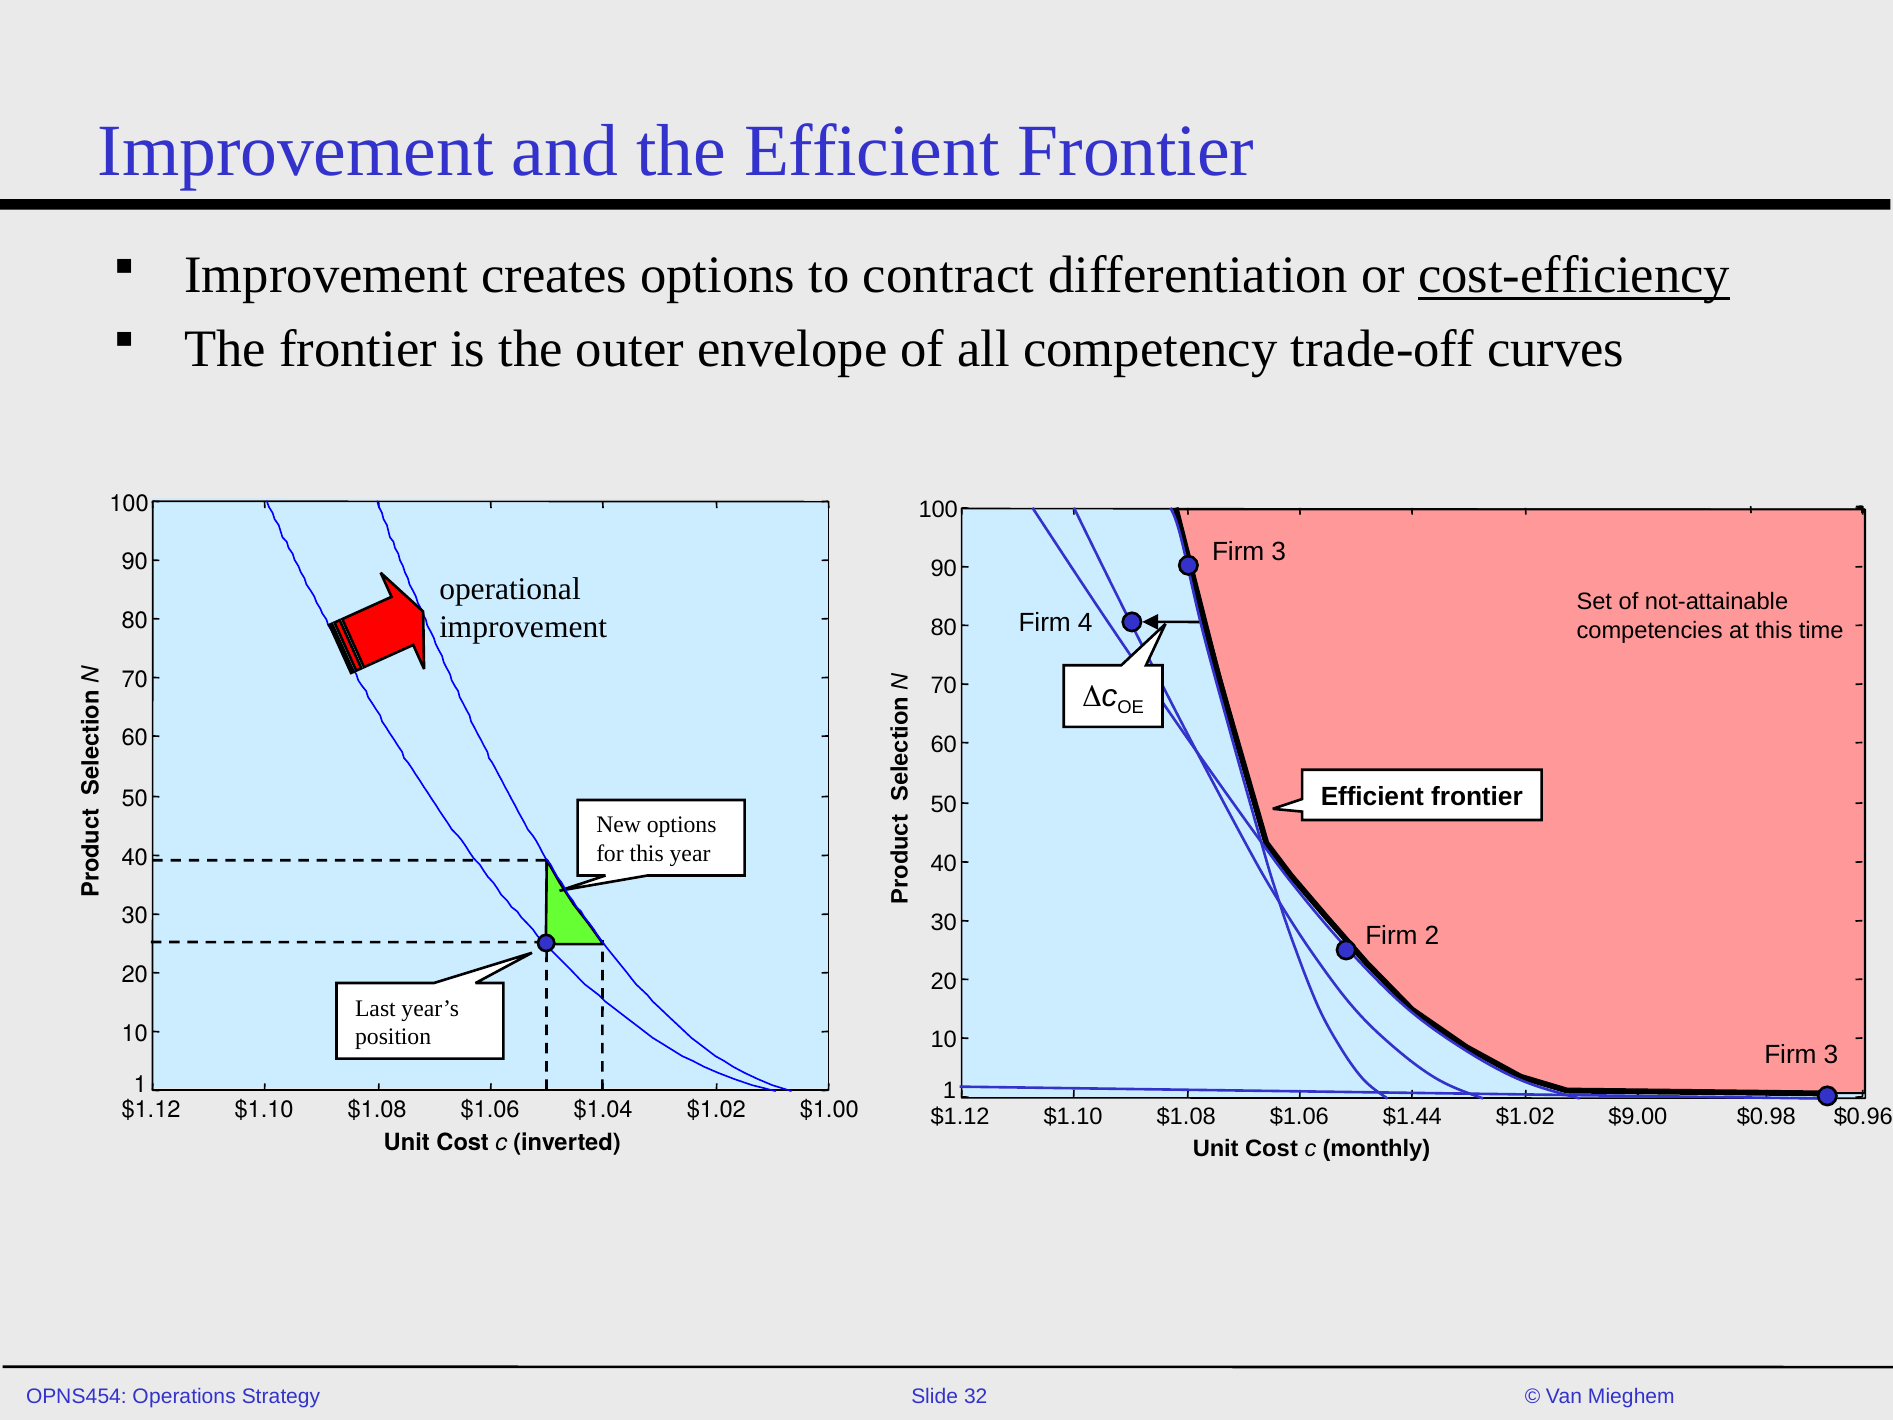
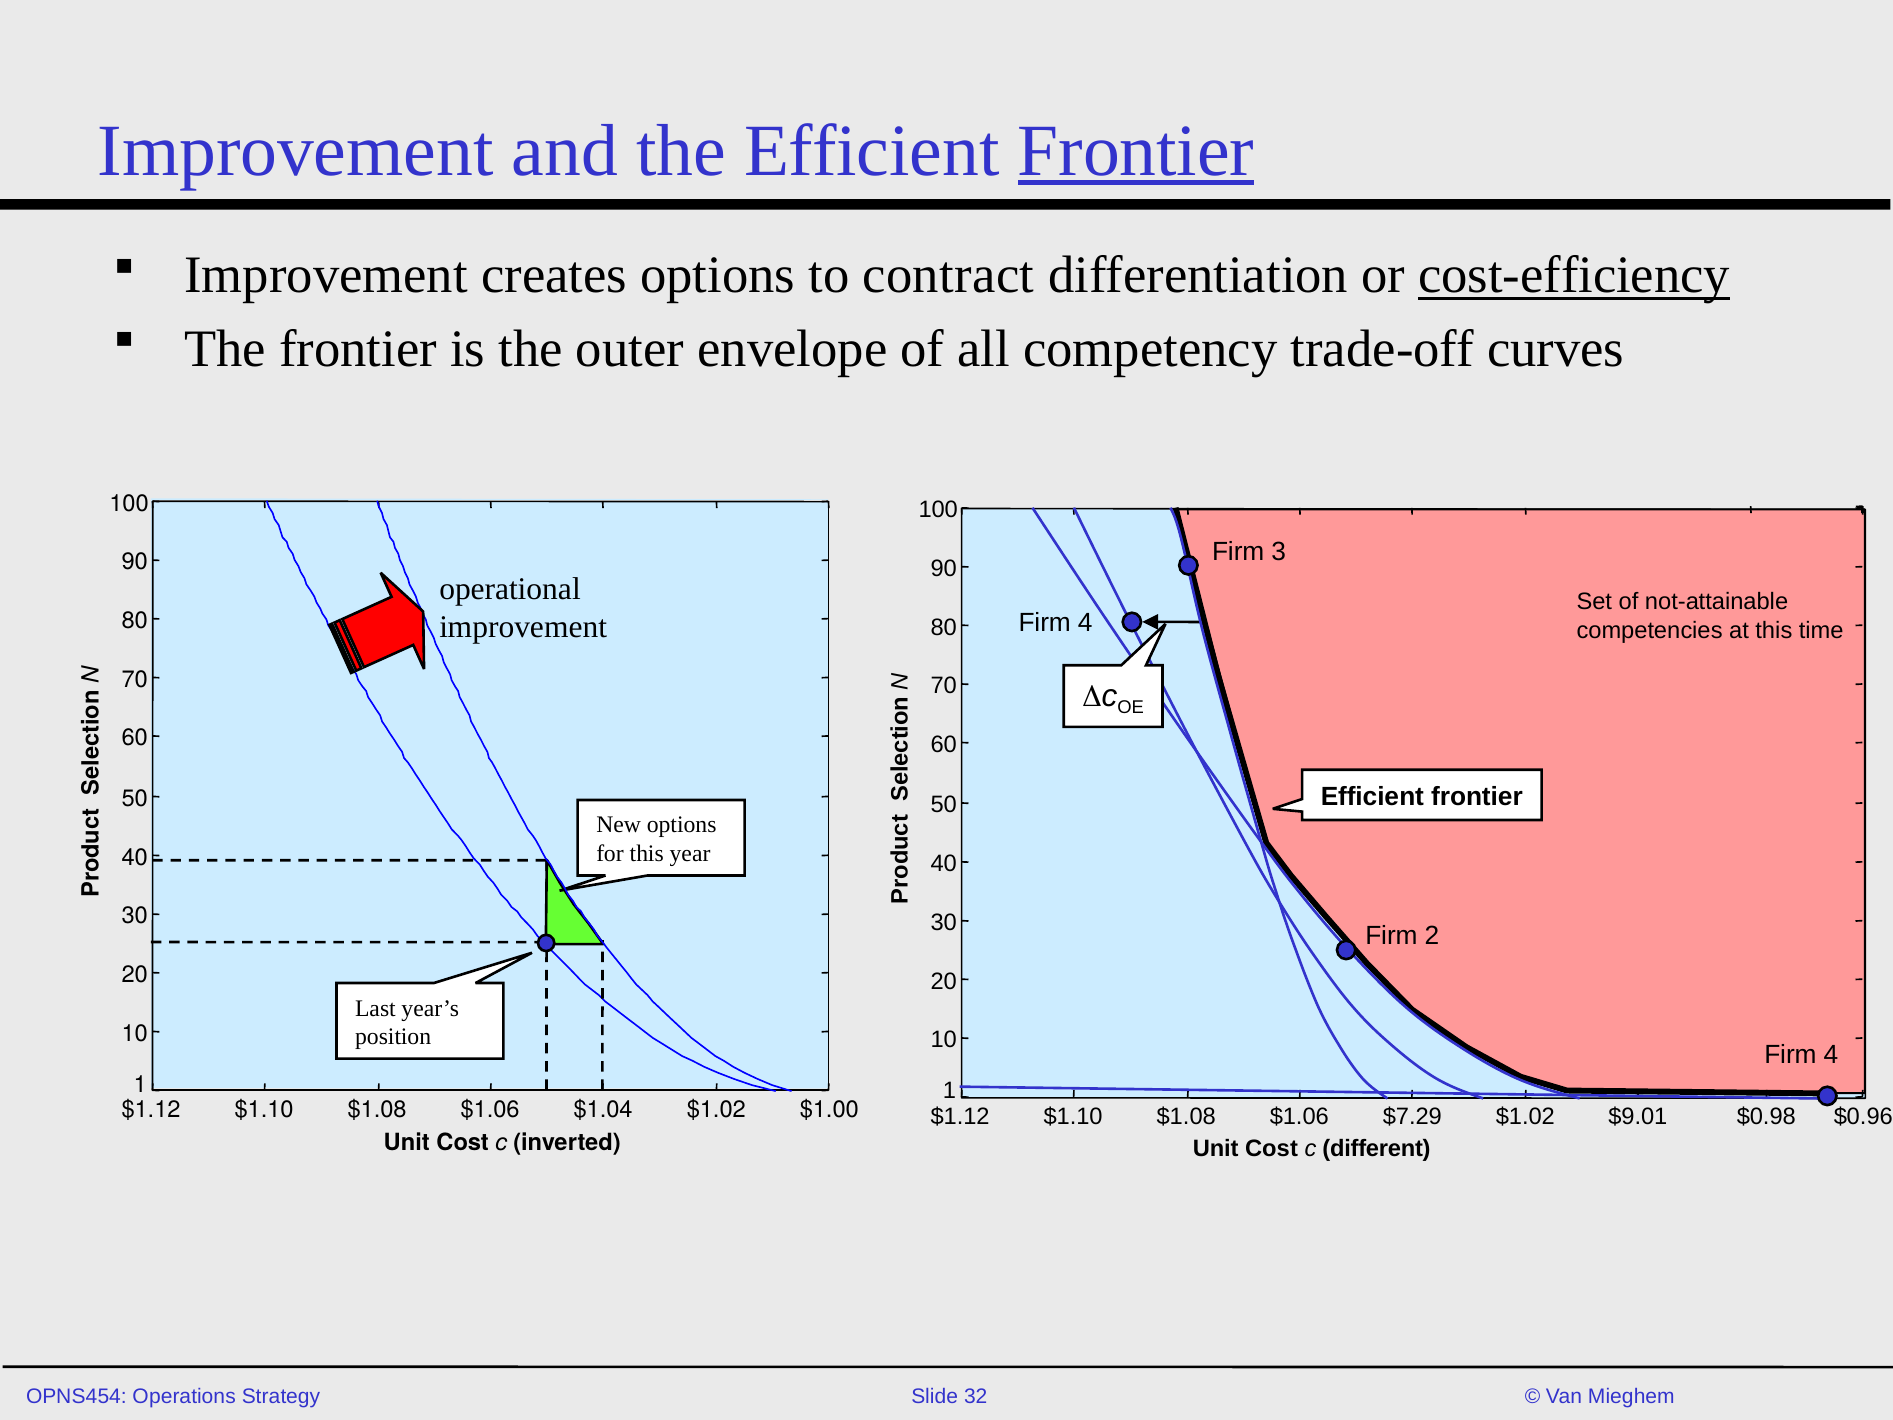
Frontier at (1136, 151) underline: none -> present
3 at (1831, 1055): 3 -> 4
$1.44: $1.44 -> $7.29
$9.00: $9.00 -> $9.01
monthly: monthly -> different
